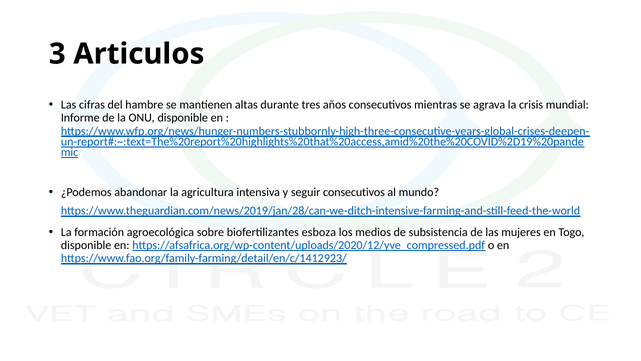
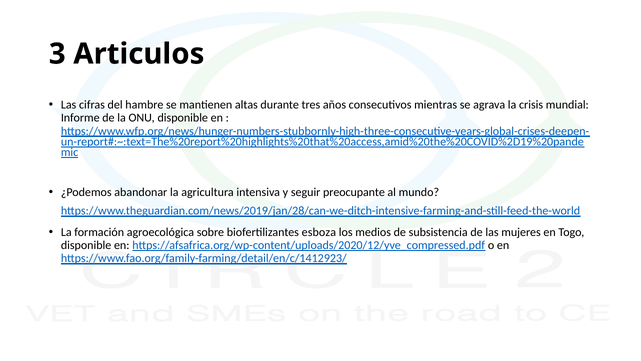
seguir consecutivos: consecutivos -> preocupante
